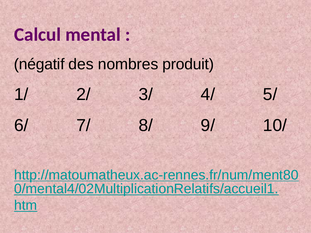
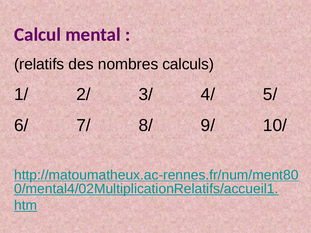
négatif: négatif -> relatifs
produit: produit -> calculs
